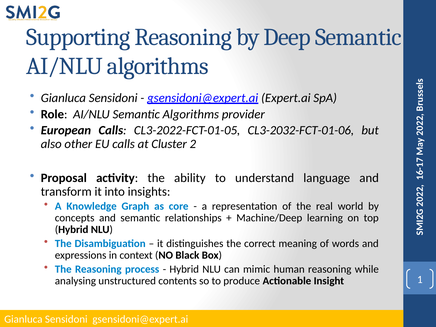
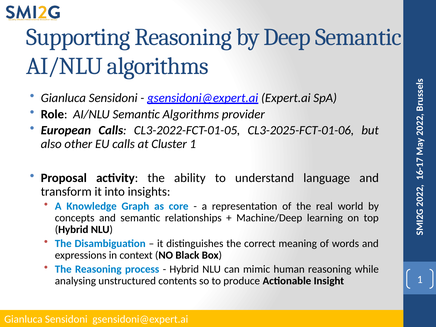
CL3-2032-FCT-01-06: CL3-2032-FCT-01-06 -> CL3-2025-FCT-01-06
Cluster 2: 2 -> 1
